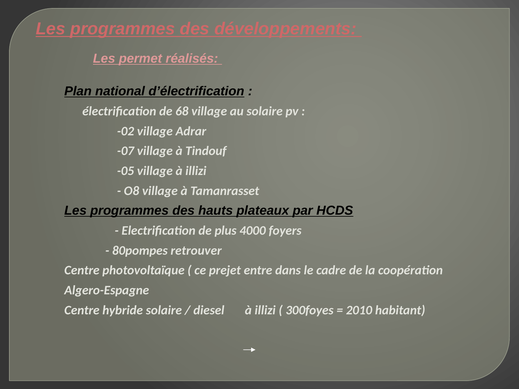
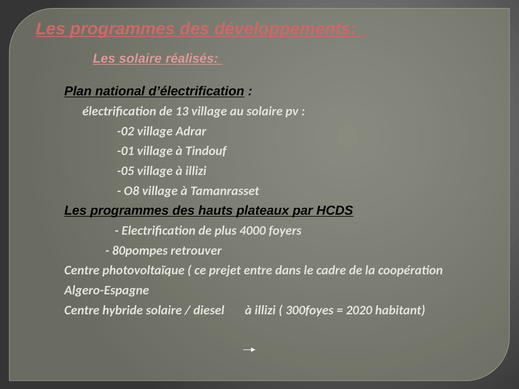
Les permet: permet -> solaire
68: 68 -> 13
-07: -07 -> -01
2010: 2010 -> 2020
